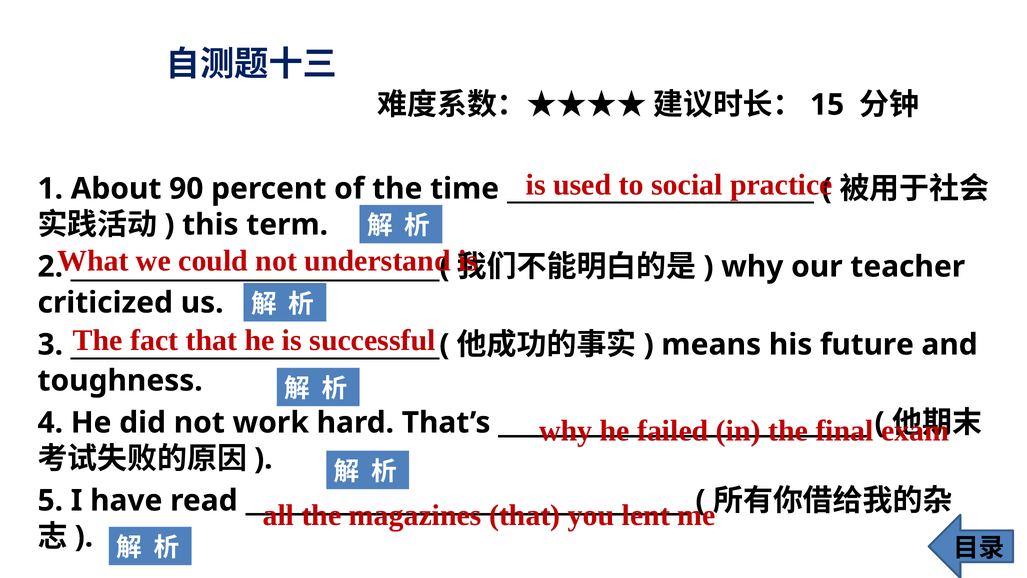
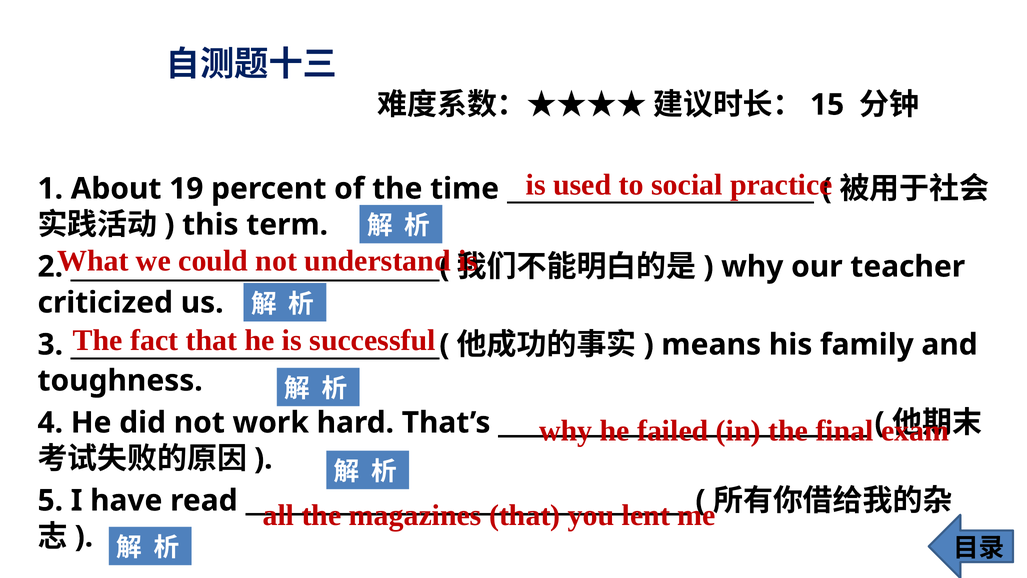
90: 90 -> 19
future: future -> family
